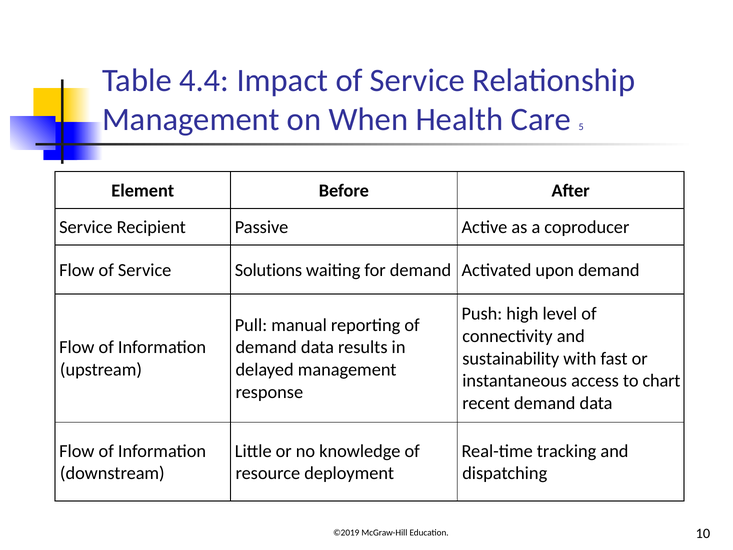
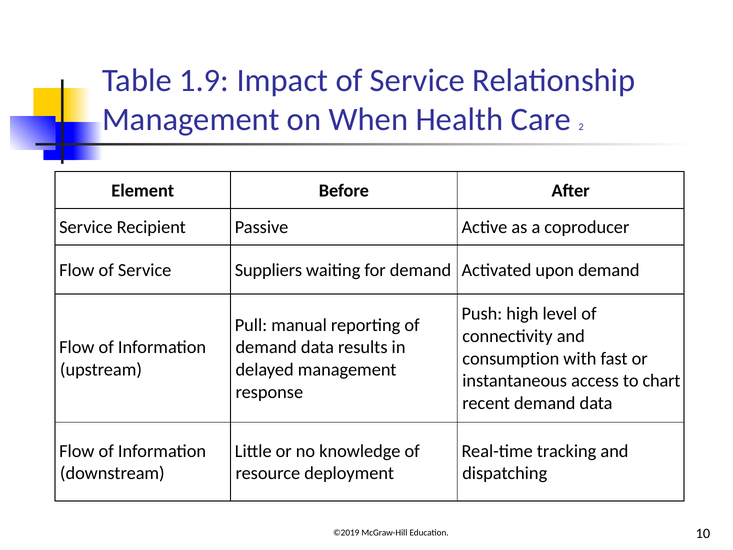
4.4: 4.4 -> 1.9
5: 5 -> 2
Solutions: Solutions -> Suppliers
sustainability: sustainability -> consumption
